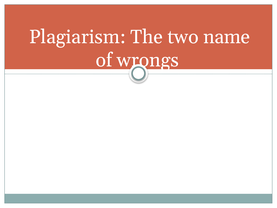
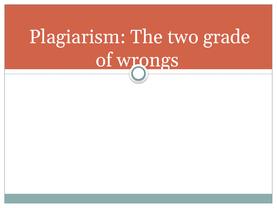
name: name -> grade
